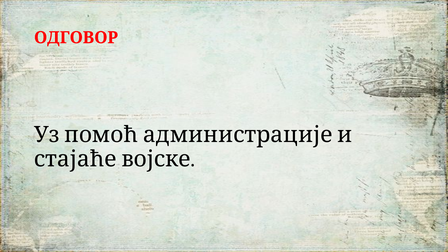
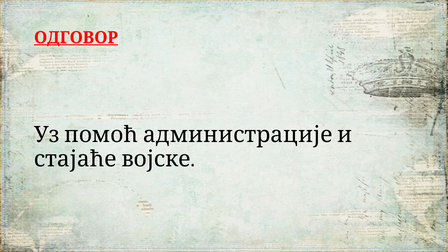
ОДГОВОР underline: none -> present
